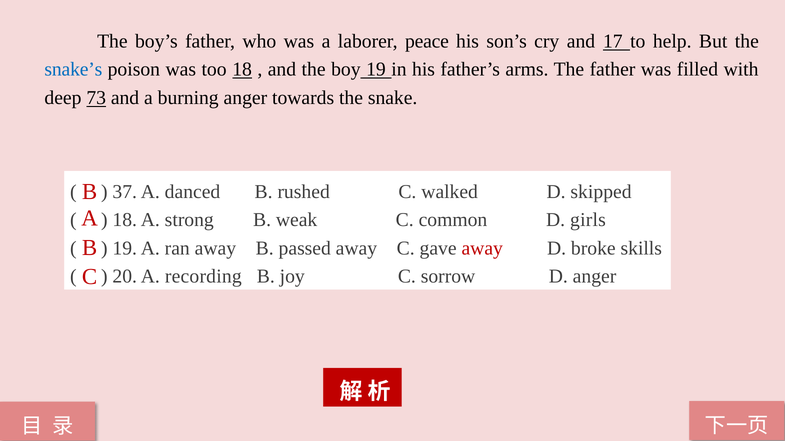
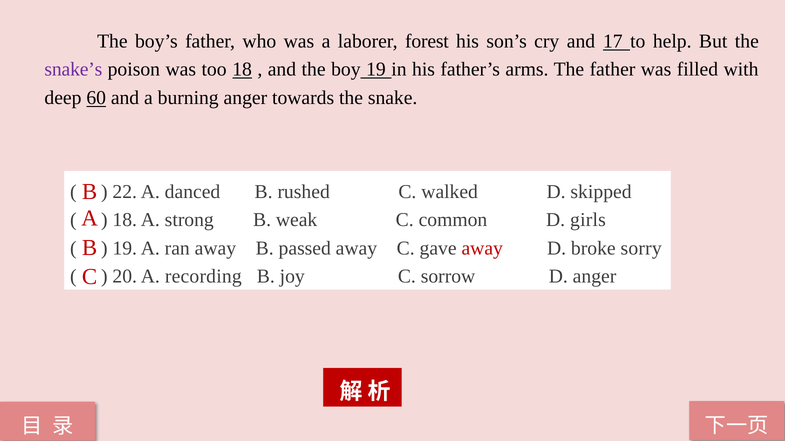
peace: peace -> forest
snake’s colour: blue -> purple
73: 73 -> 60
37: 37 -> 22
skills: skills -> sorry
